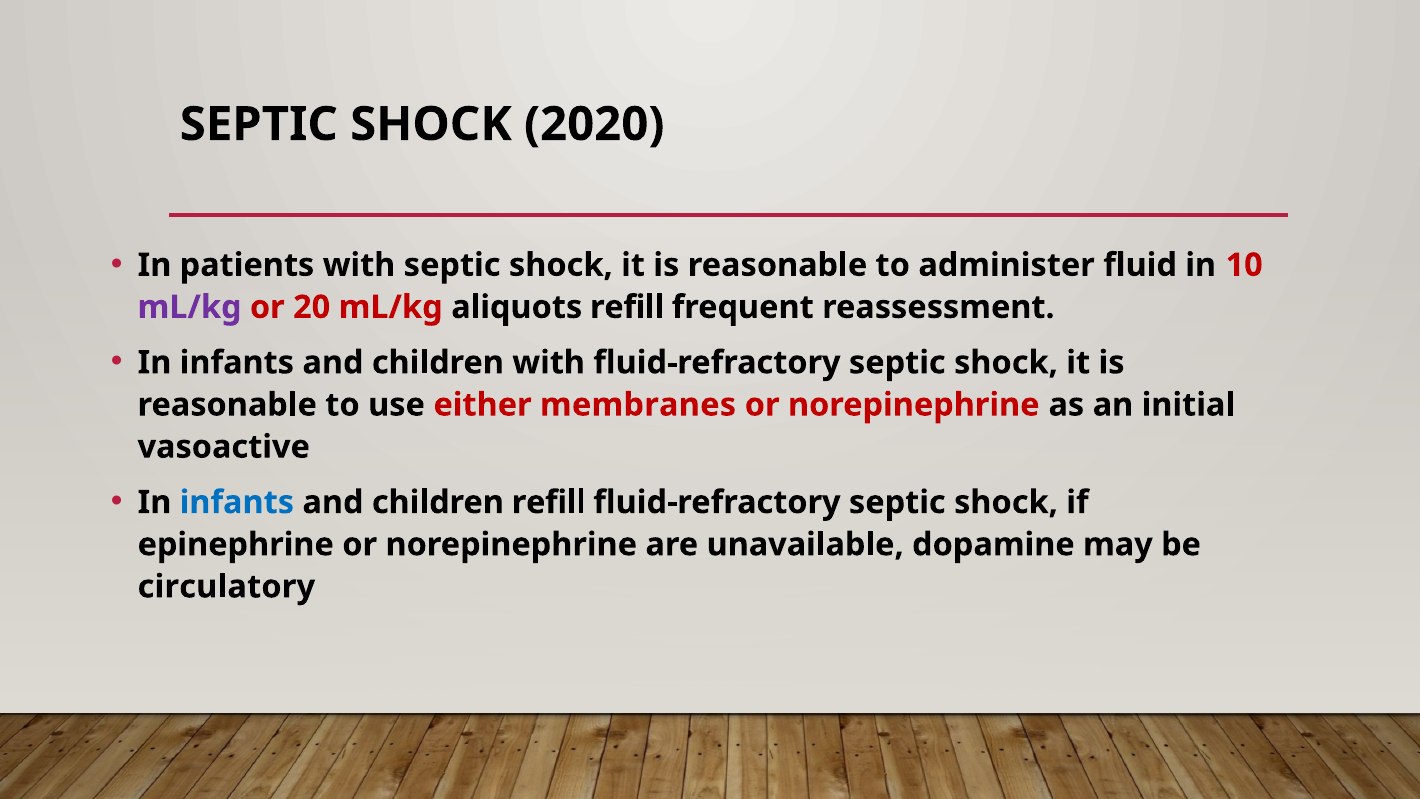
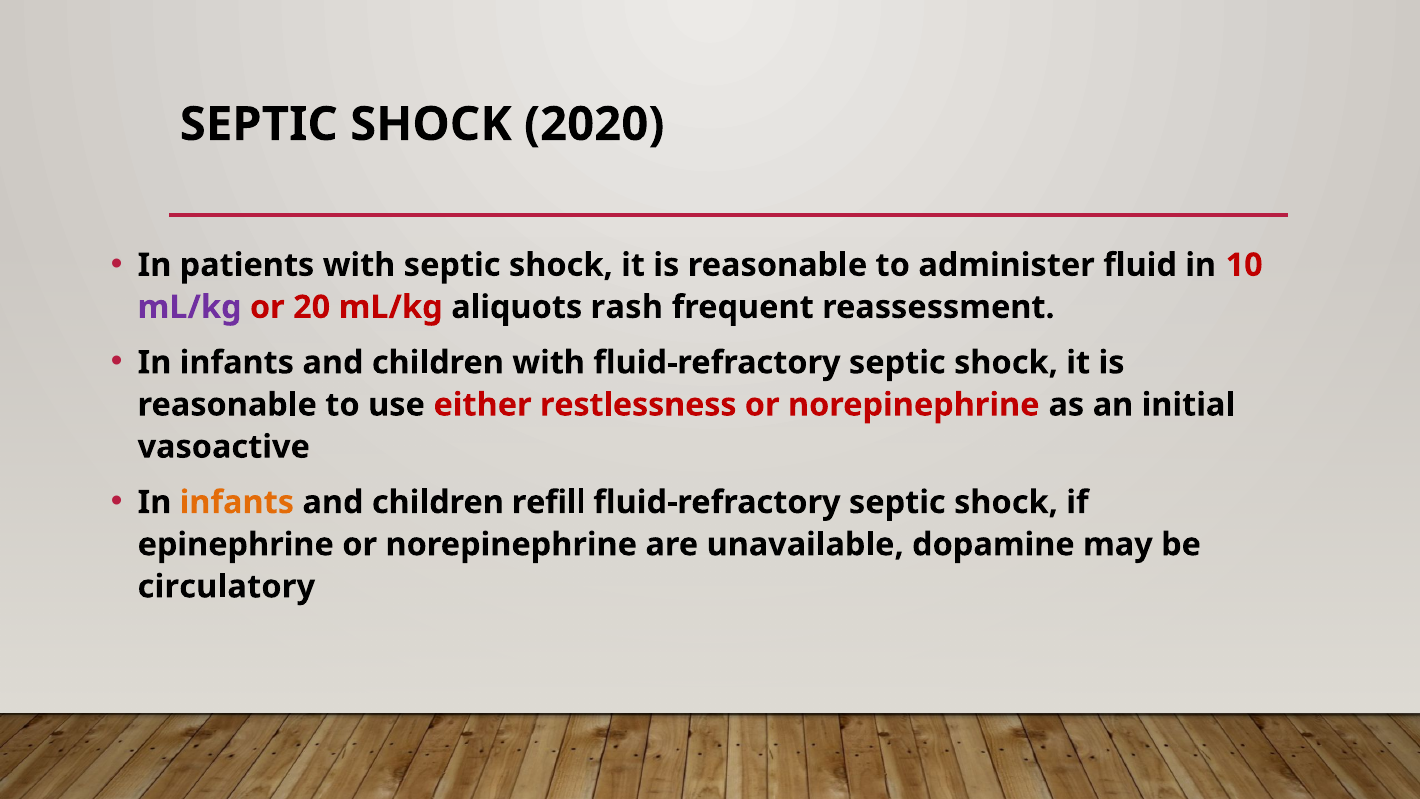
aliquots refill: refill -> rash
membranes: membranes -> restlessness
infants at (237, 502) colour: blue -> orange
